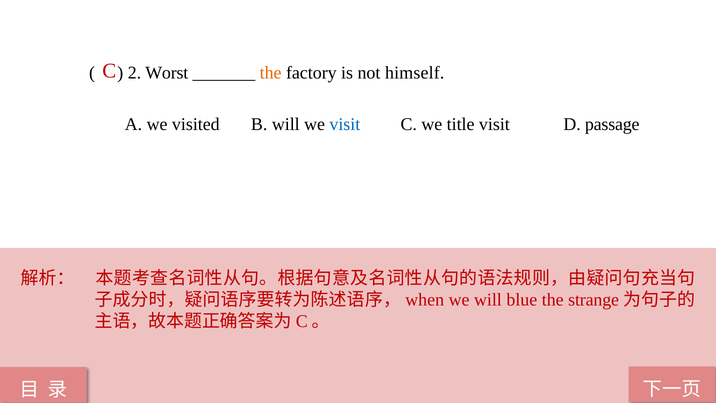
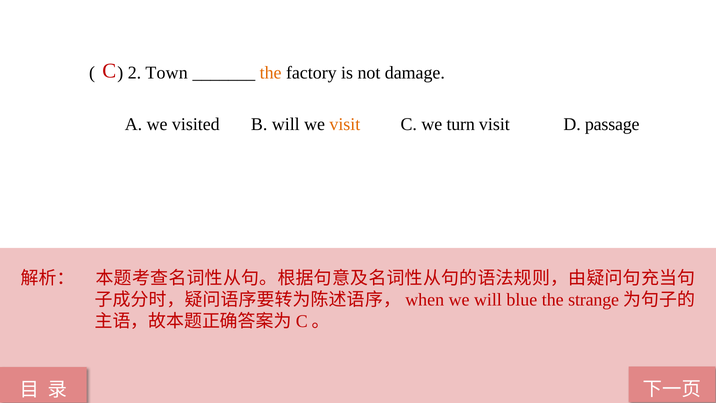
Worst: Worst -> Town
himself: himself -> damage
visit at (345, 124) colour: blue -> orange
title: title -> turn
